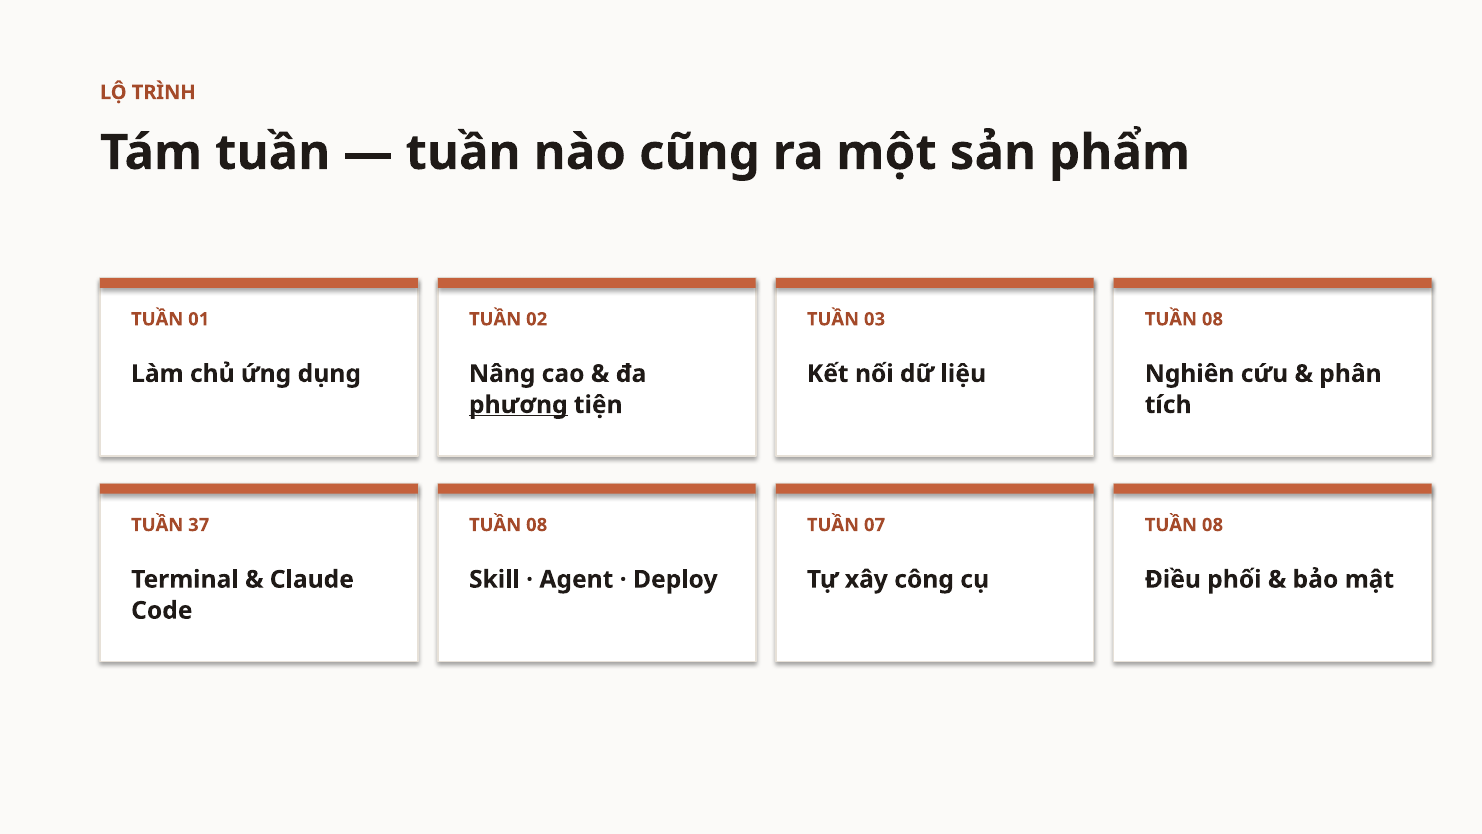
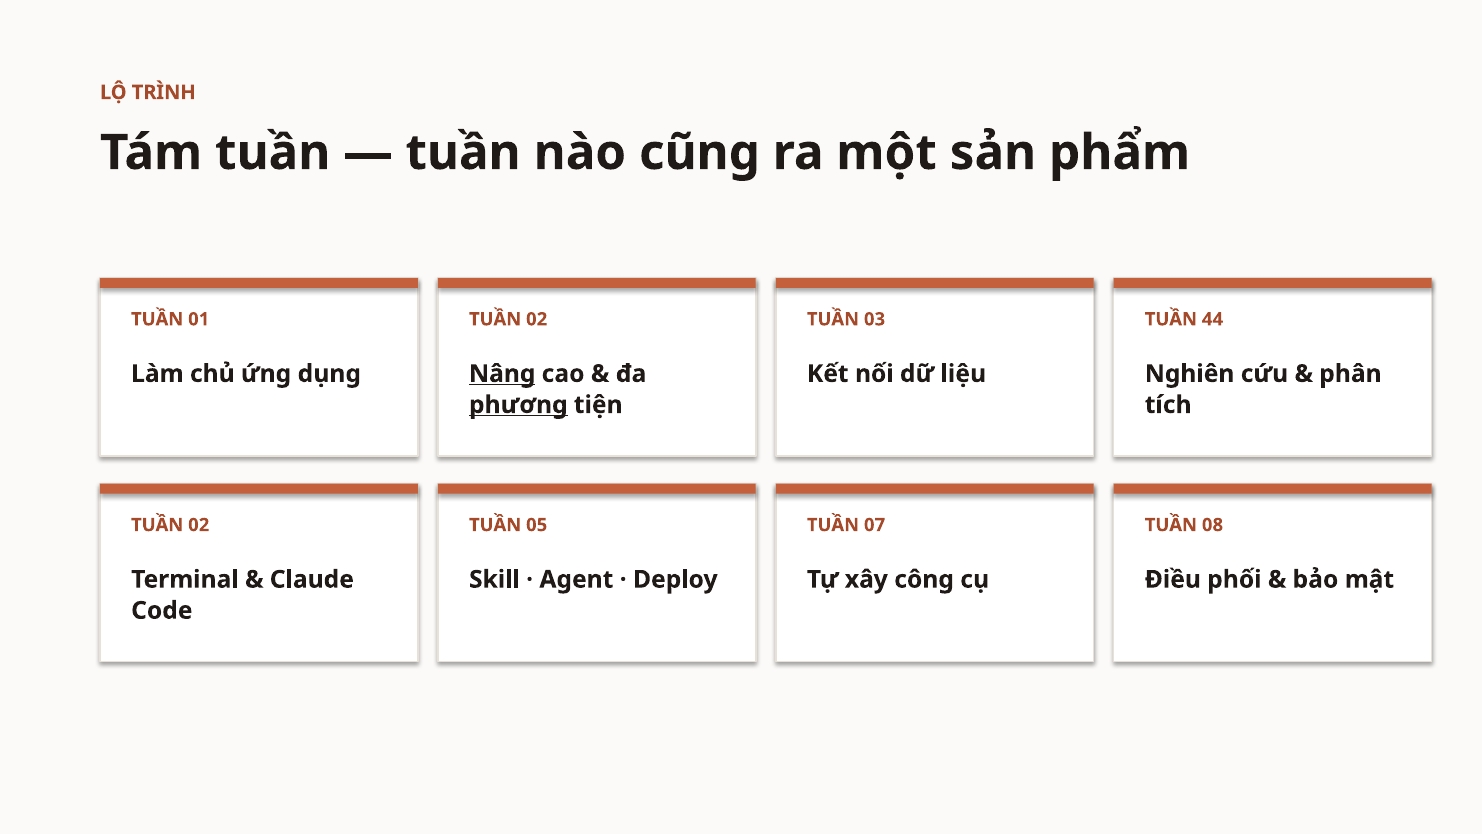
08 at (1212, 319): 08 -> 44
Nâng underline: none -> present
37 at (199, 525): 37 -> 02
08 at (537, 525): 08 -> 05
